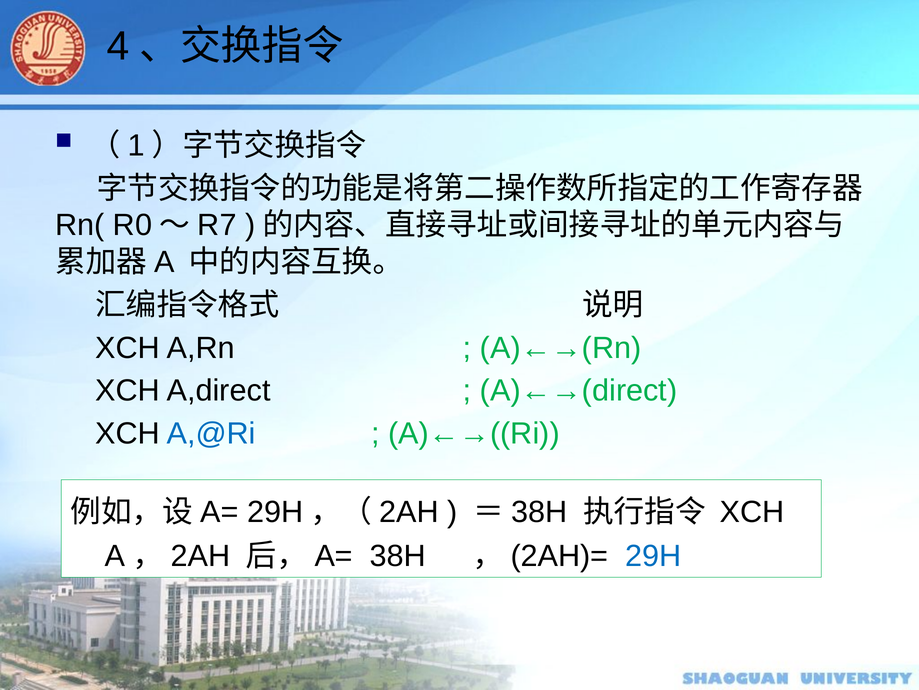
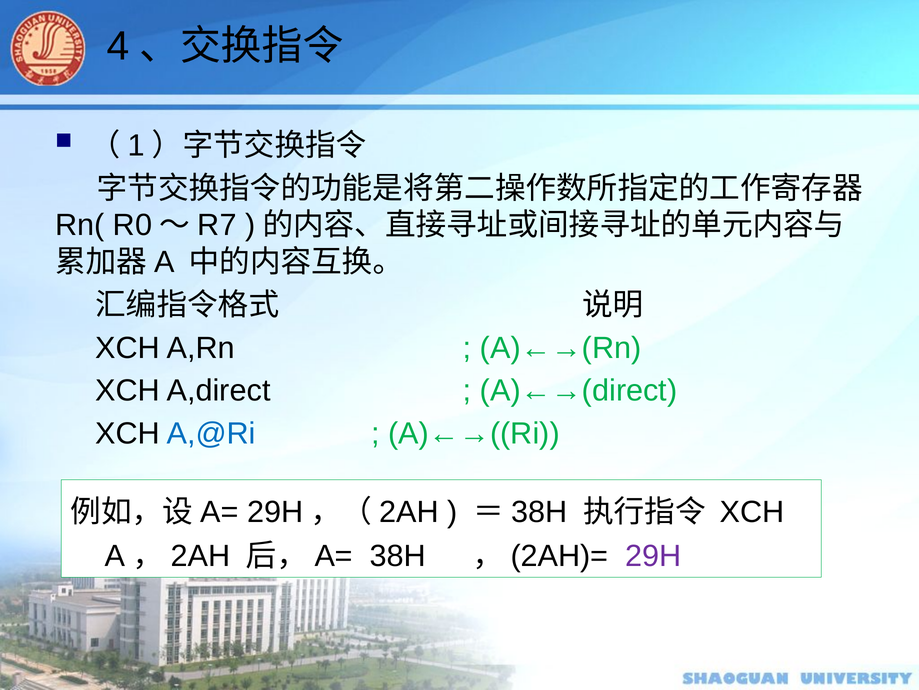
29H colour: blue -> purple
